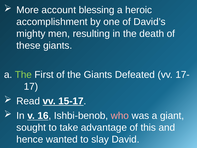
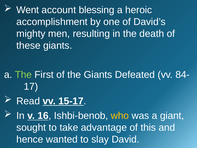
More: More -> Went
17-: 17- -> 84-
who colour: pink -> yellow
